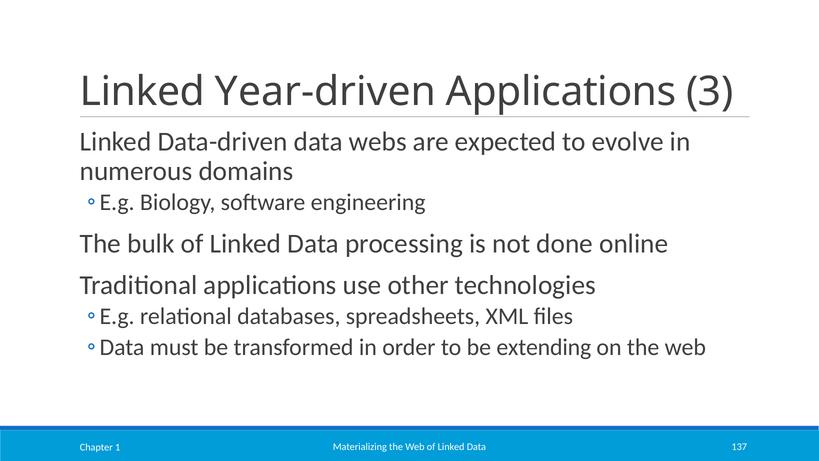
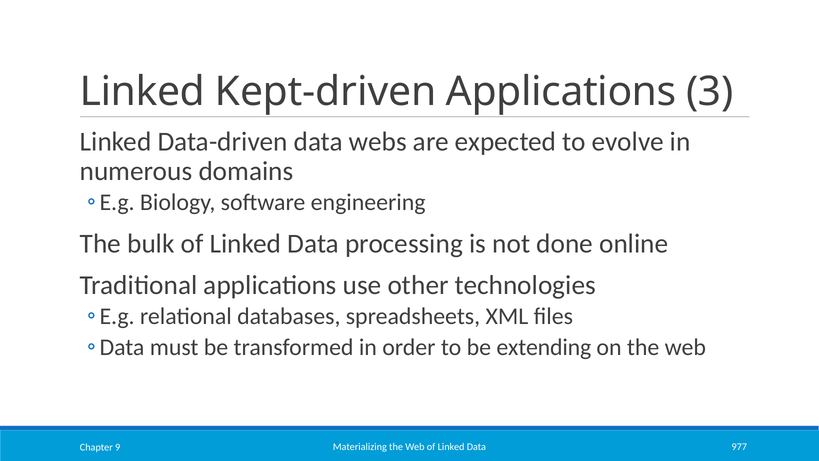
Year-driven: Year-driven -> Kept-driven
137: 137 -> 977
1: 1 -> 9
